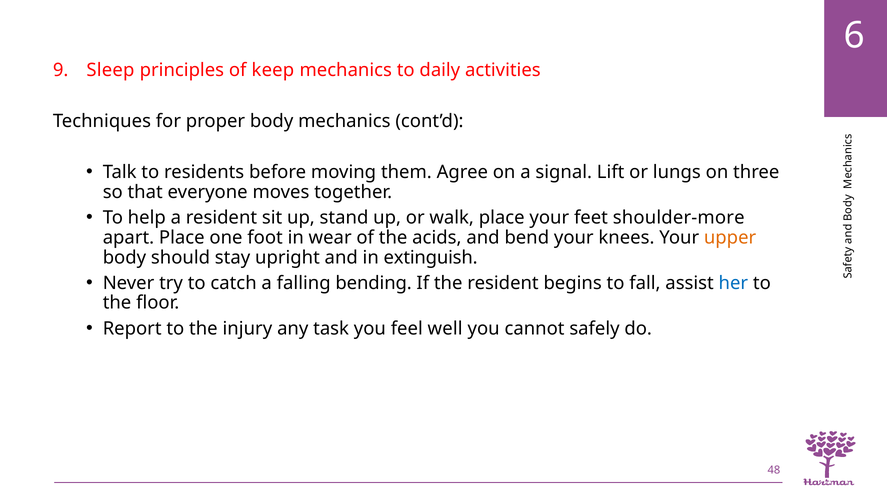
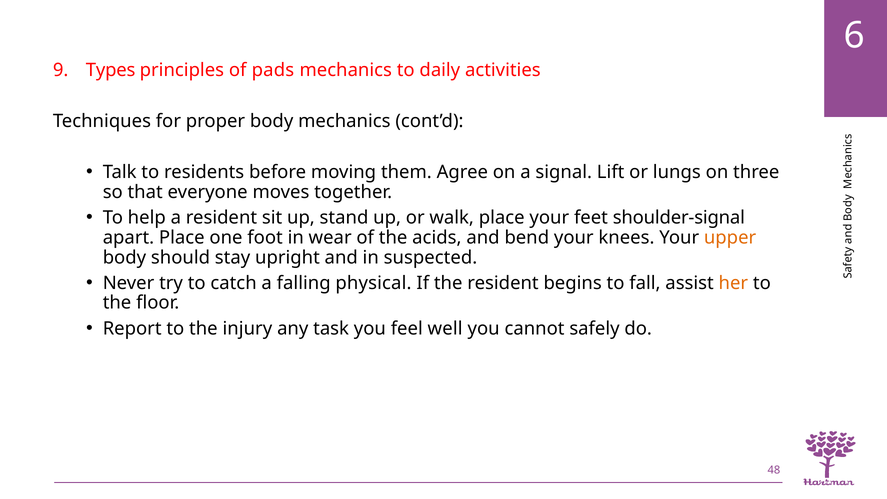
Sleep: Sleep -> Types
keep: keep -> pads
shoulder-more: shoulder-more -> shoulder-signal
extinguish: extinguish -> suspected
bending: bending -> physical
her colour: blue -> orange
